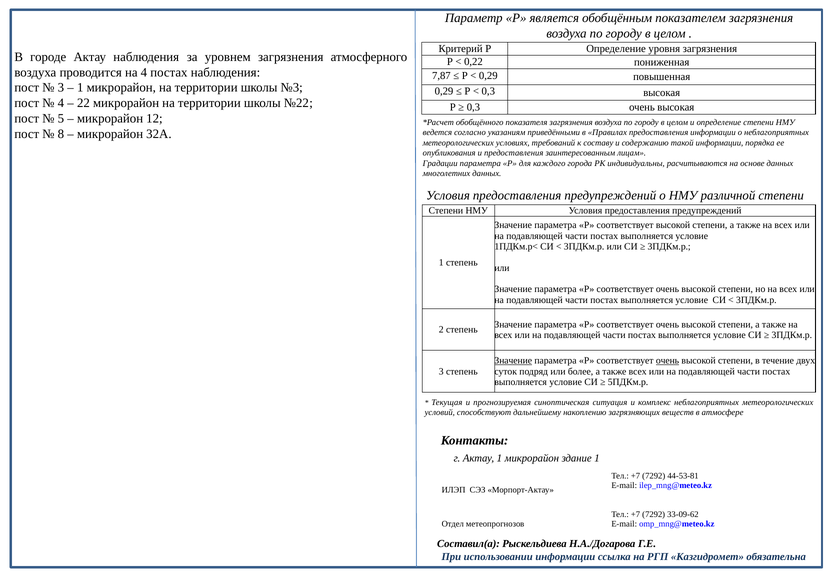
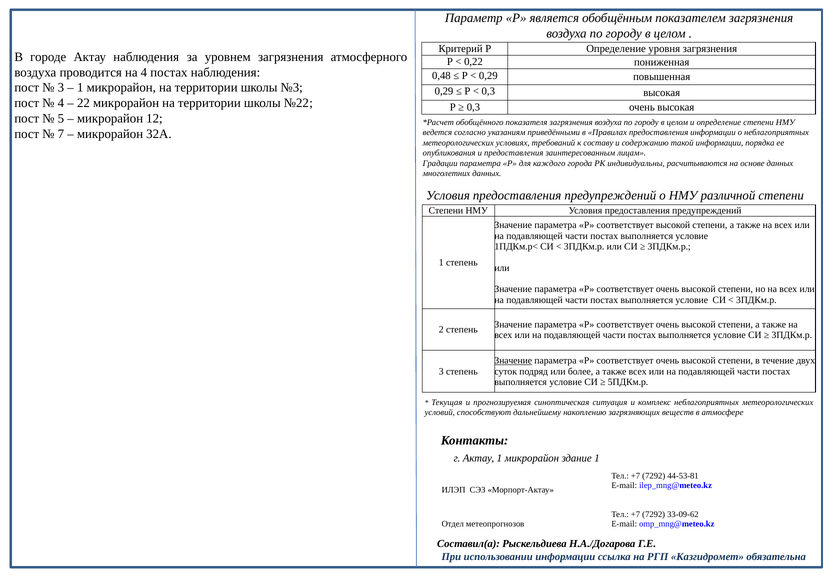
7,87: 7,87 -> 0,48
8: 8 -> 7
очень at (668, 360) underline: present -> none
